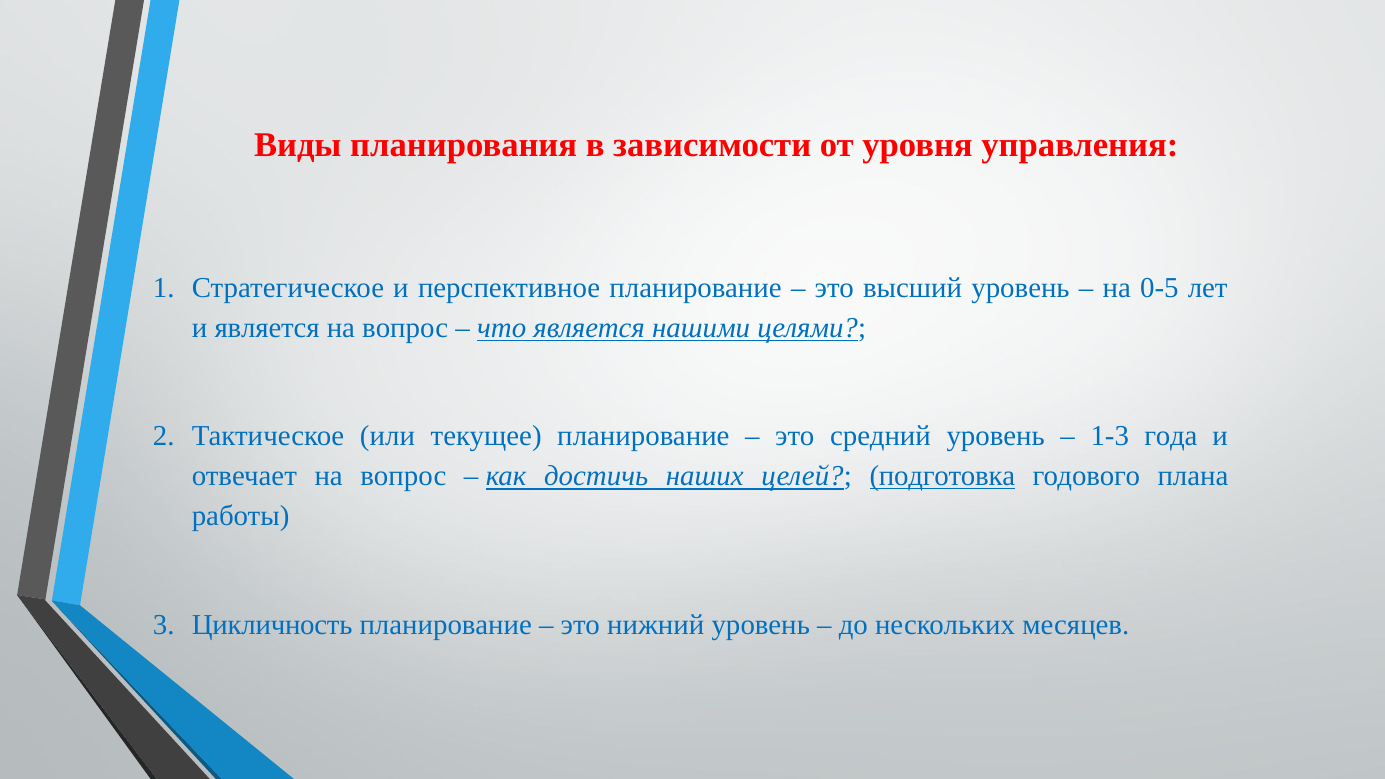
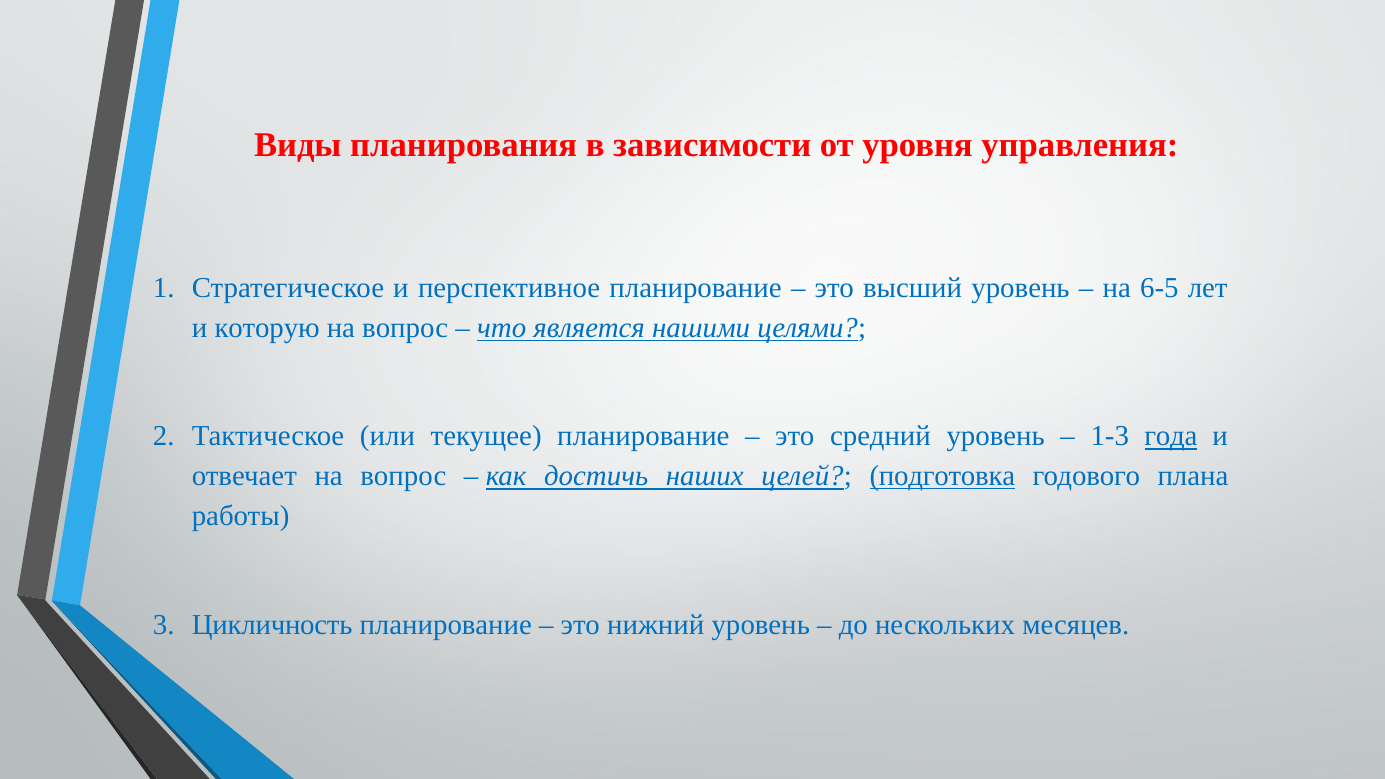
0-5: 0-5 -> 6-5
и является: является -> которую
года underline: none -> present
